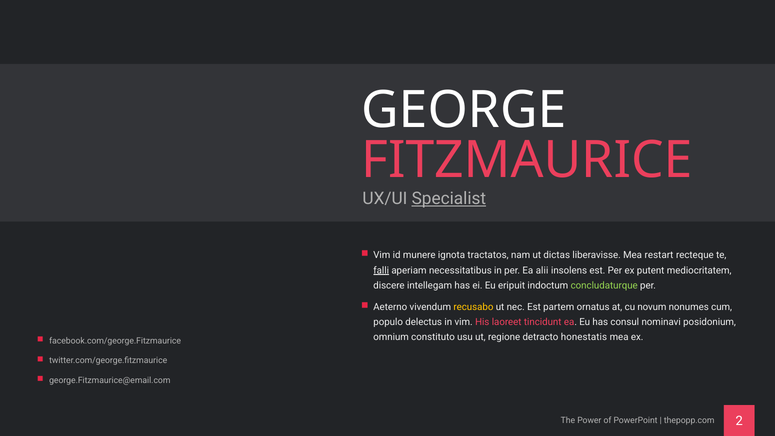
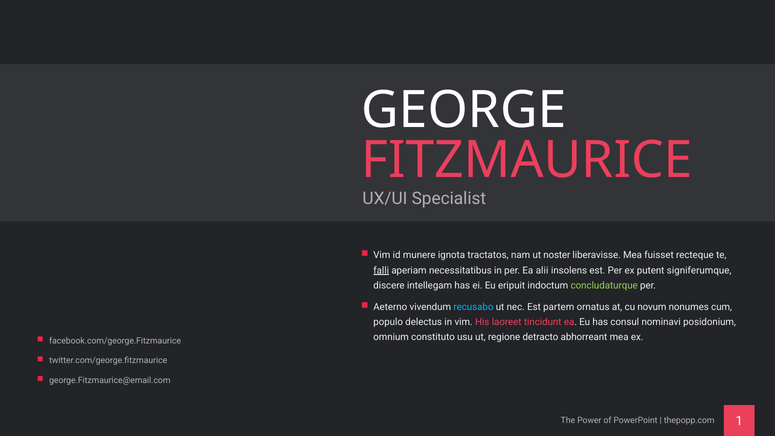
Specialist underline: present -> none
dictas: dictas -> noster
restart: restart -> fuisset
mediocritatem: mediocritatem -> signiferumque
recusabo colour: yellow -> light blue
honestatis: honestatis -> abhorreant
2: 2 -> 1
